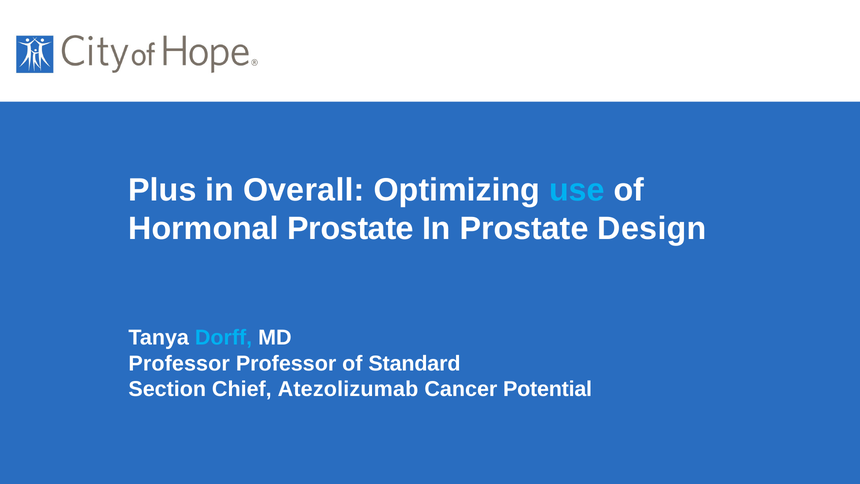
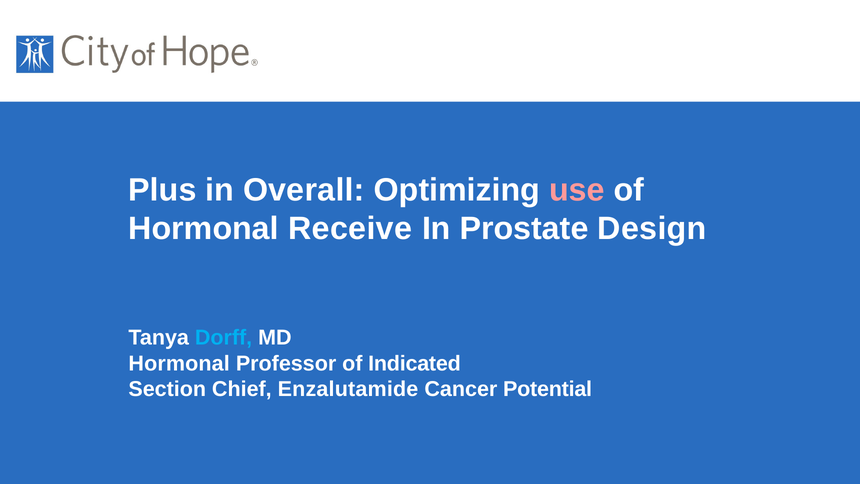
use colour: light blue -> pink
Hormonal Prostate: Prostate -> Receive
Professor at (179, 363): Professor -> Hormonal
Standard: Standard -> Indicated
Atezolizumab: Atezolizumab -> Enzalutamide
